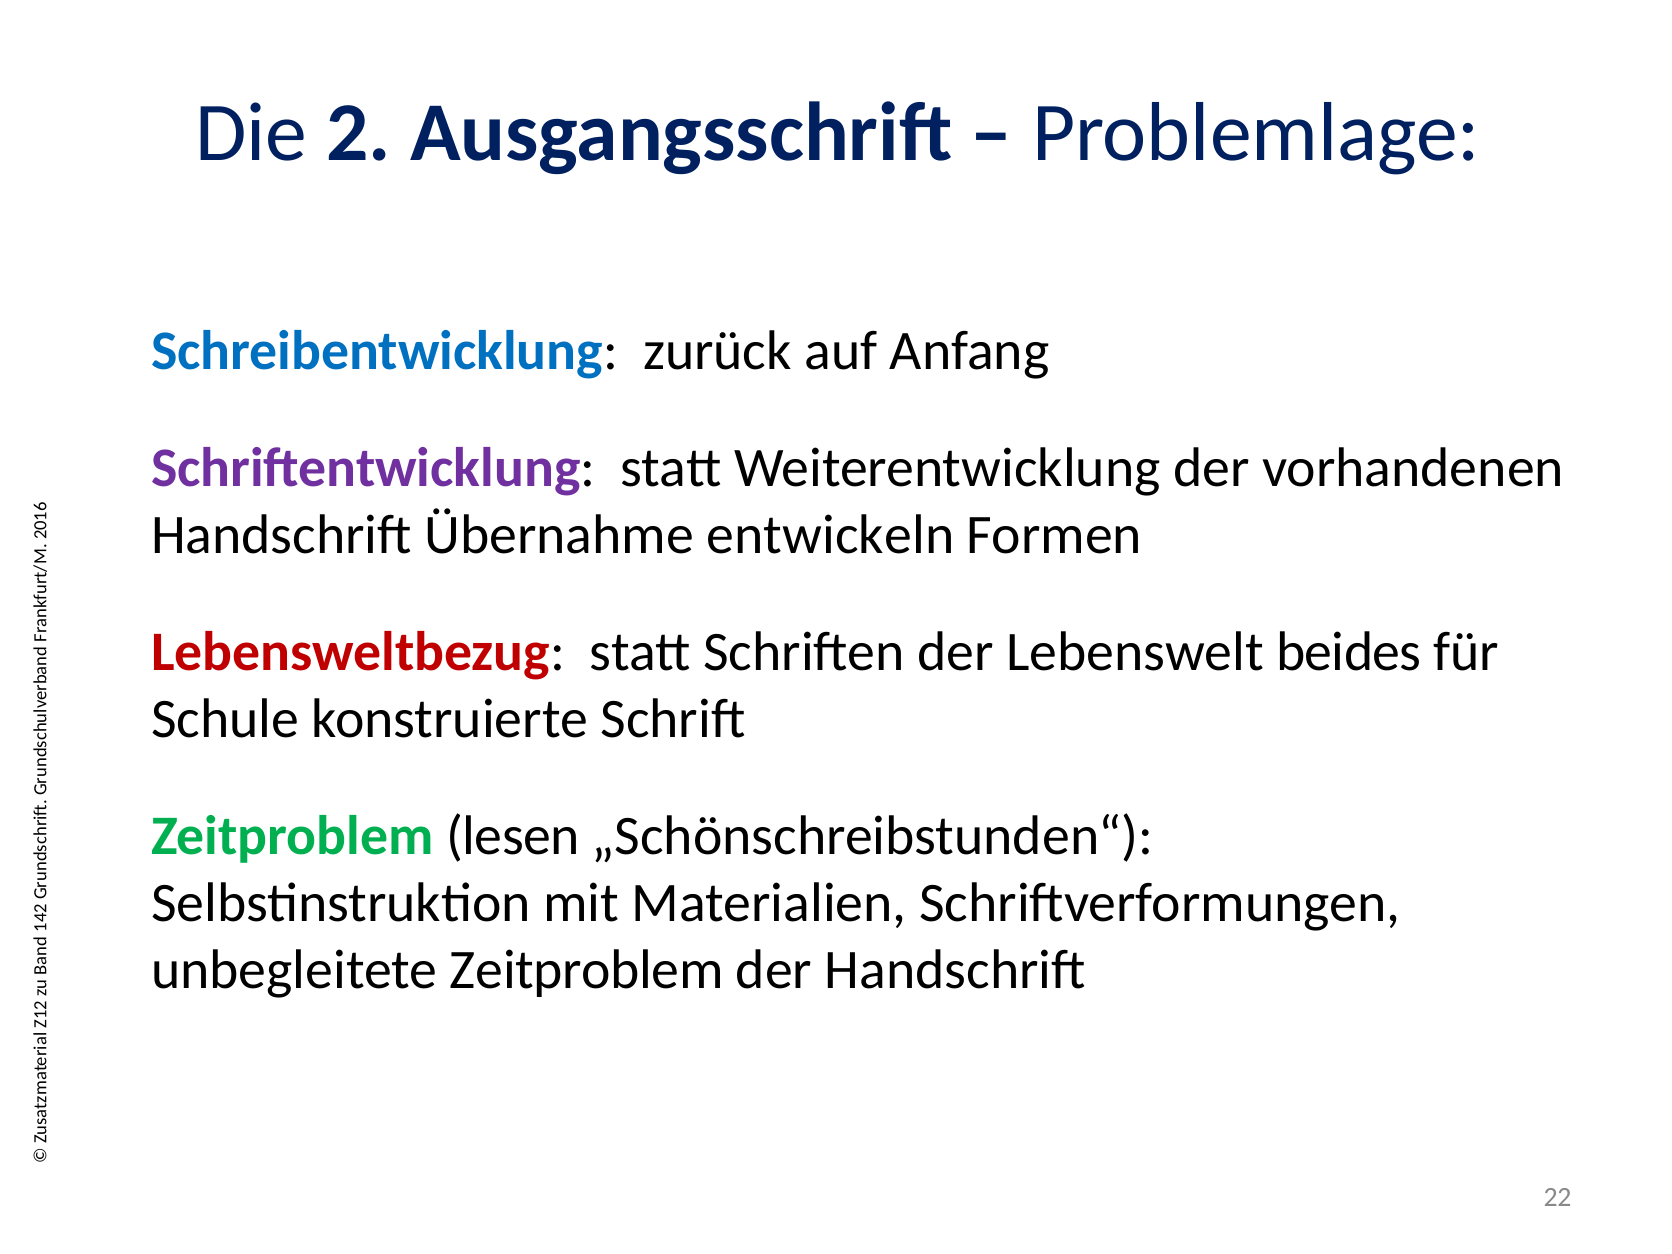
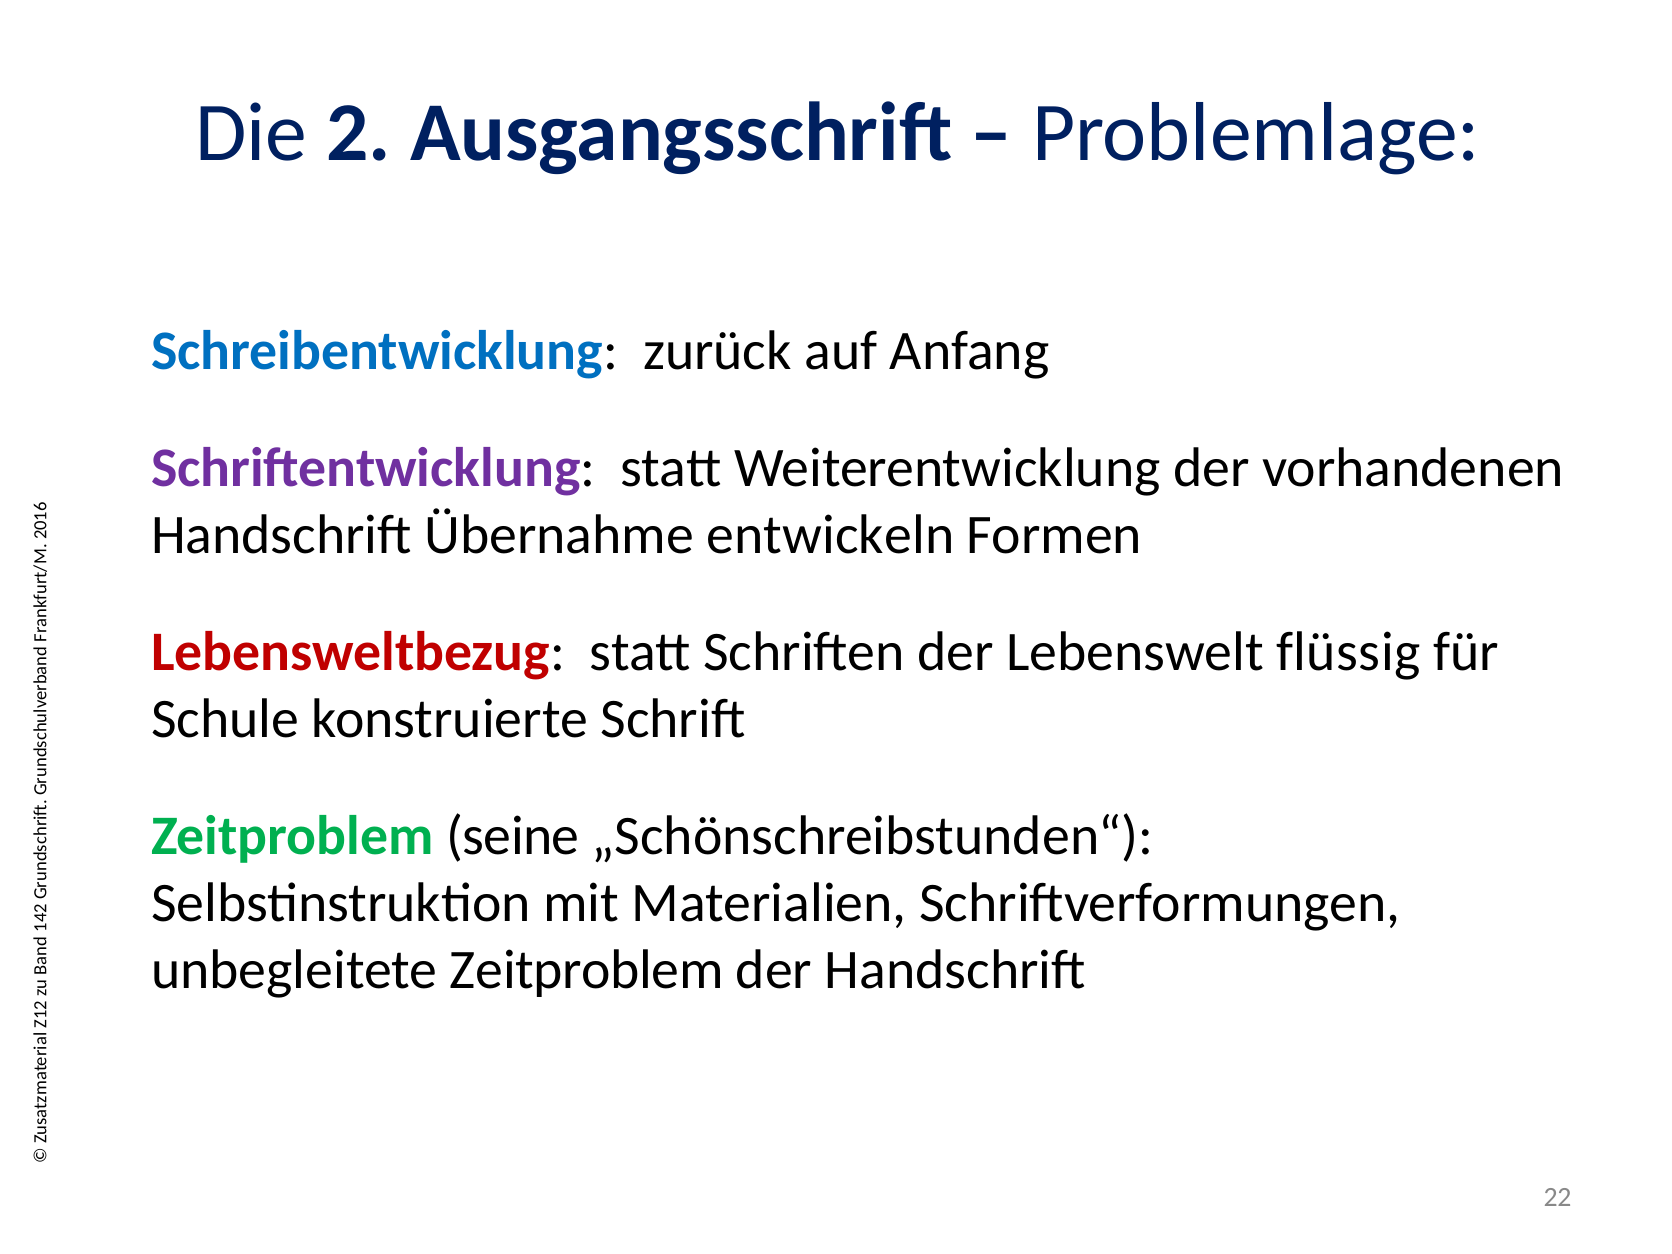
beides: beides -> flüssig
lesen: lesen -> seine
